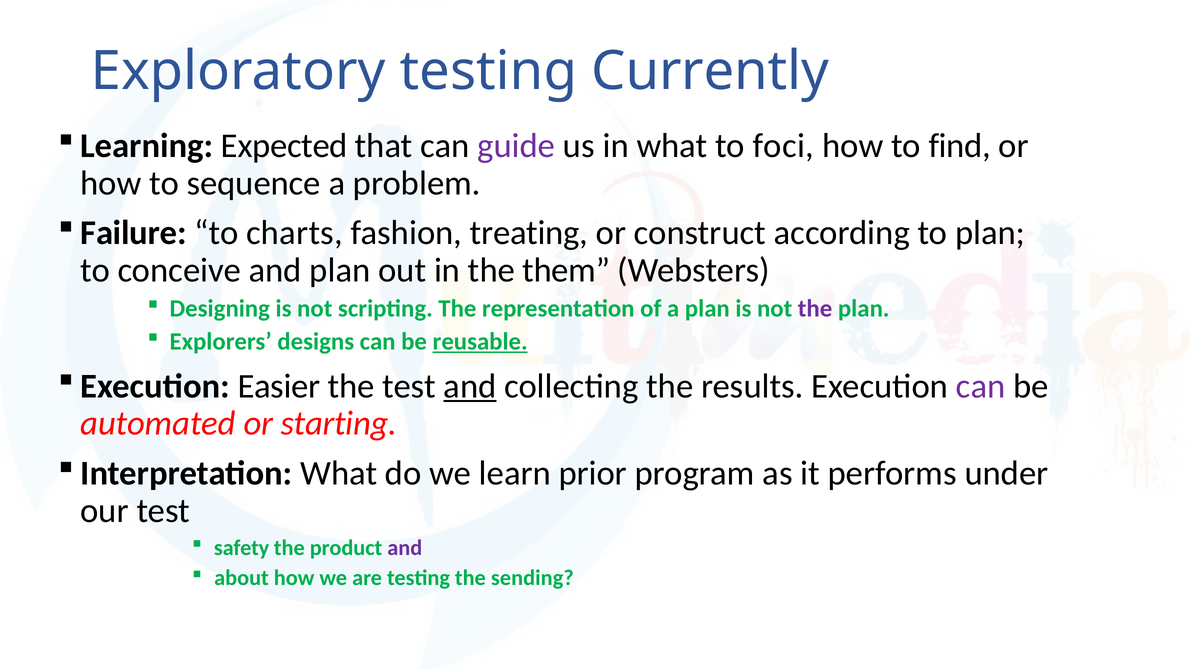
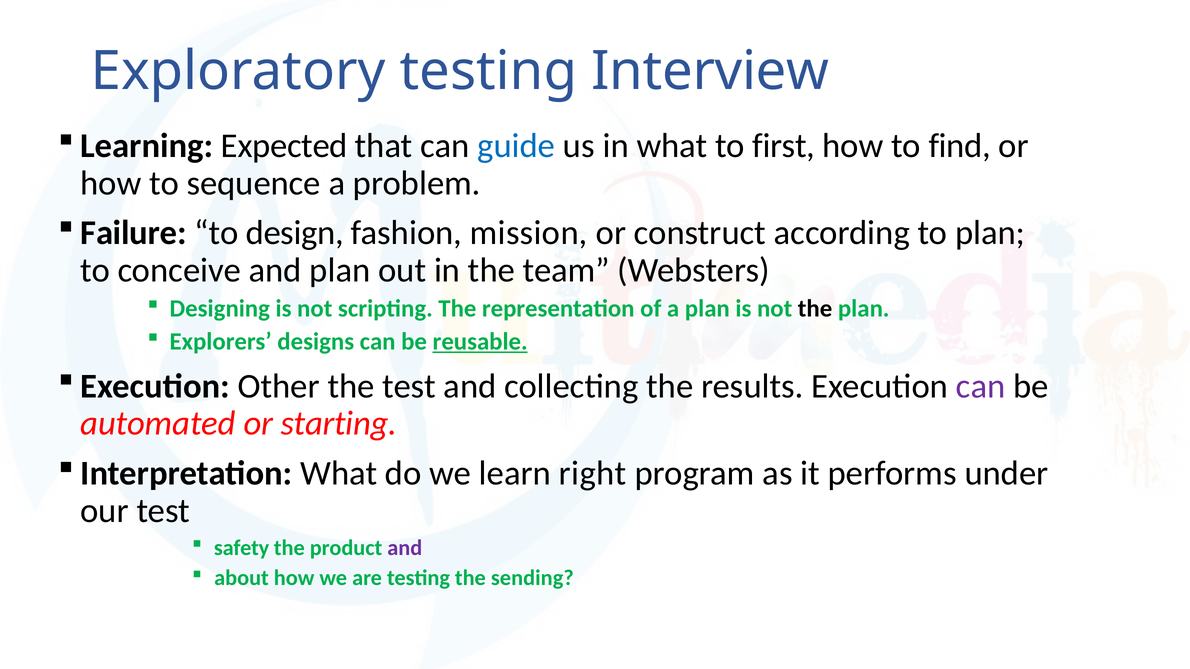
Currently: Currently -> Interview
guide colour: purple -> blue
foci: foci -> first
charts: charts -> design
treating: treating -> mission
them: them -> team
the at (815, 309) colour: purple -> black
Easier: Easier -> Other
and at (470, 386) underline: present -> none
prior: prior -> right
